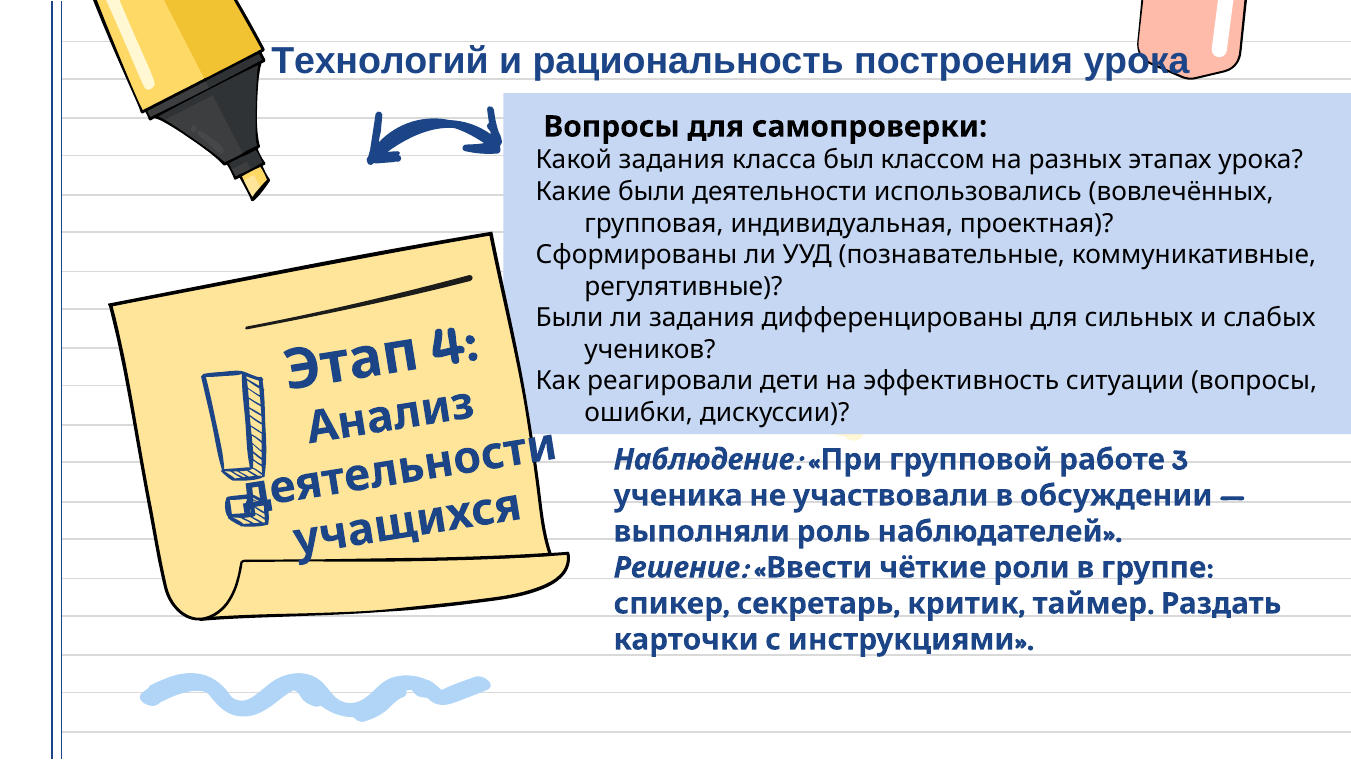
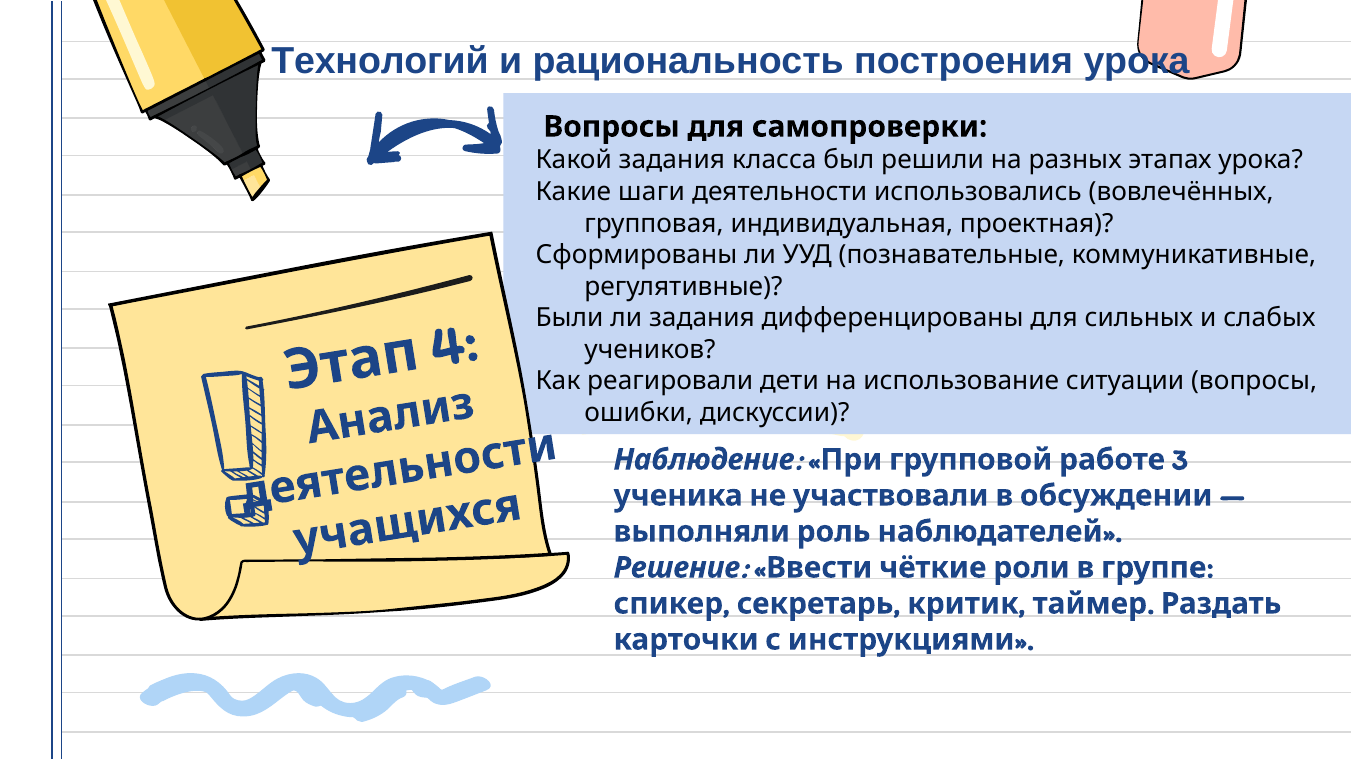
классом: классом -> решили
Какие были: были -> шаги
эффективность: эффективность -> использование
